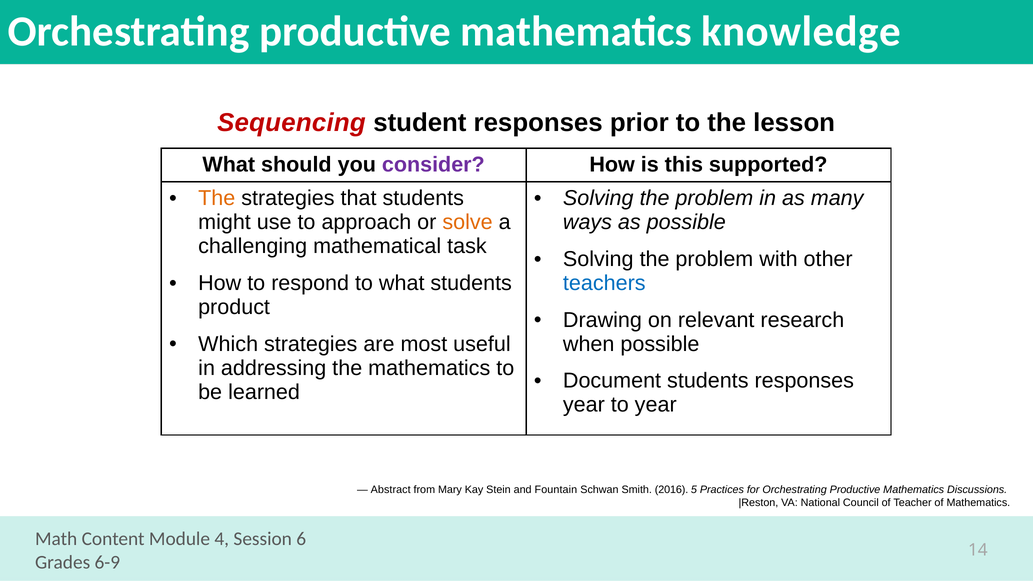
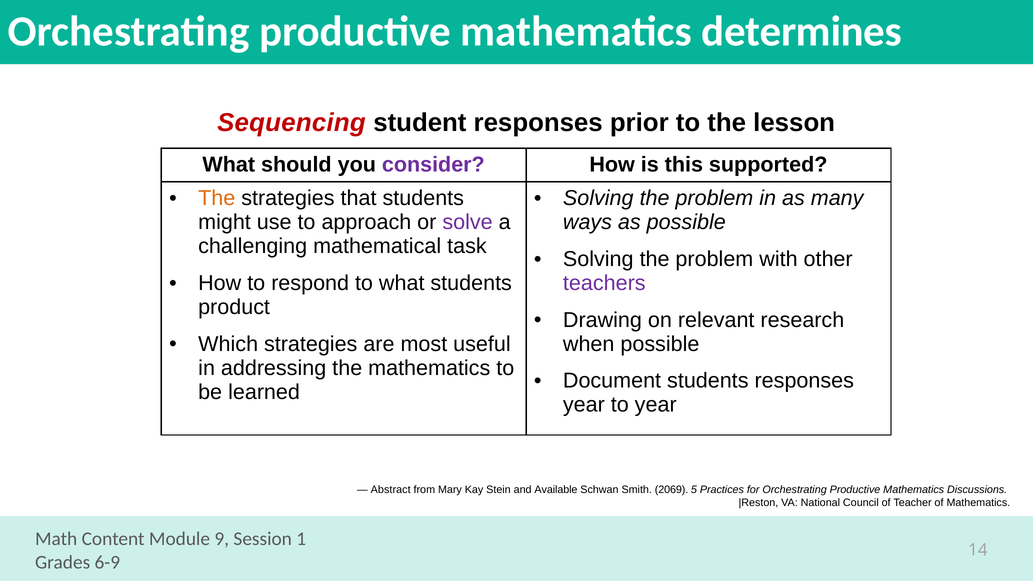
knowledge: knowledge -> determines
solve colour: orange -> purple
teachers colour: blue -> purple
Fountain: Fountain -> Available
2016: 2016 -> 2069
4: 4 -> 9
6: 6 -> 1
